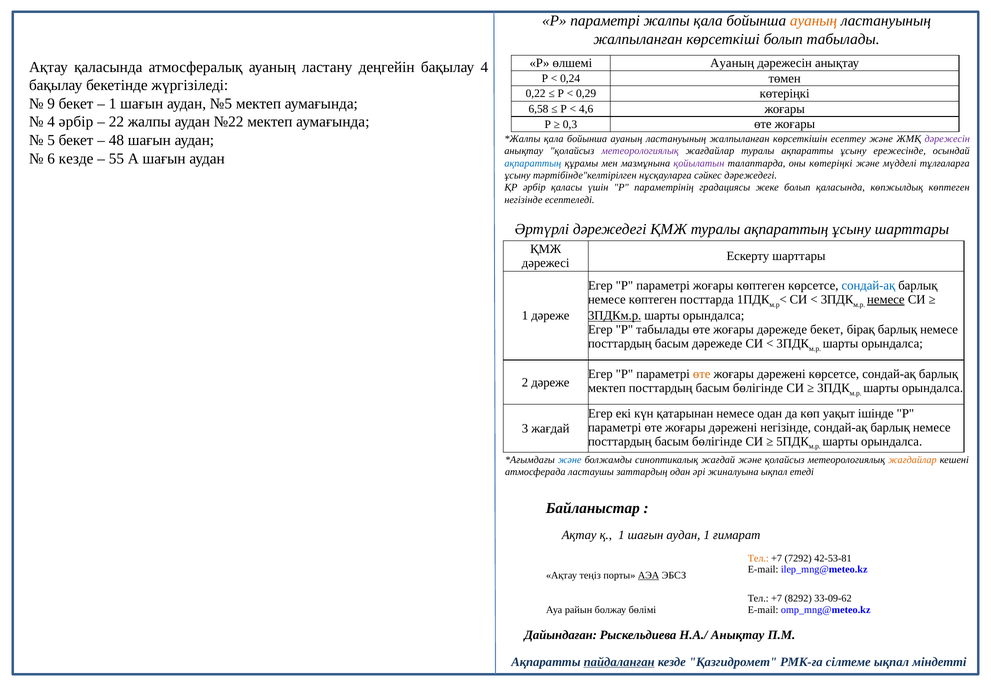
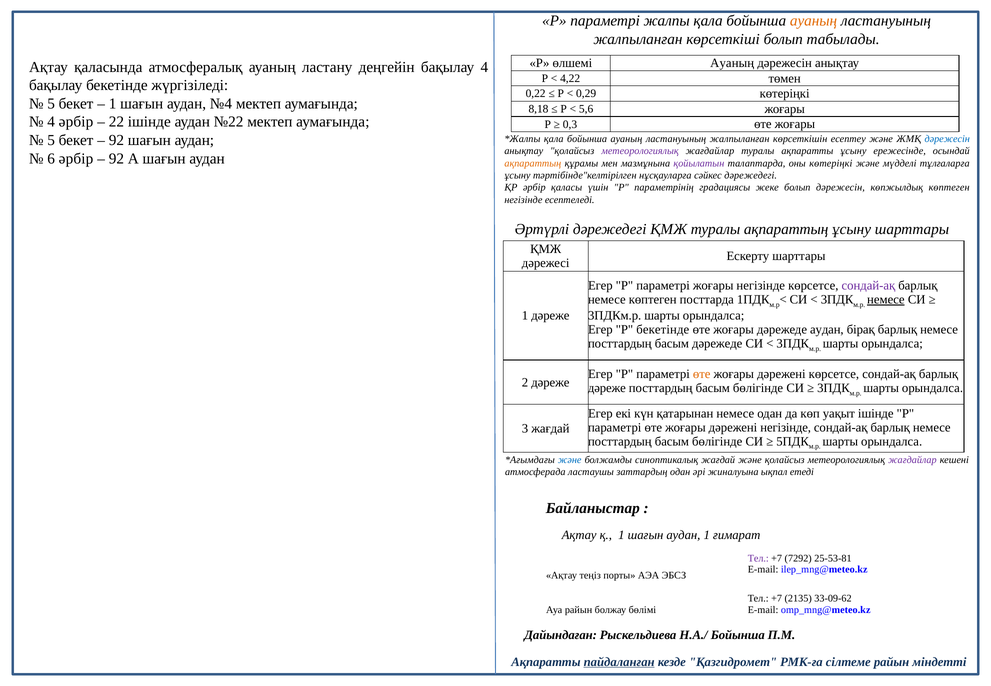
0,24: 0,24 -> 4,22
9 at (51, 104): 9 -> 5
№5: №5 -> №4
6,58: 6,58 -> 8,18
4,6: 4,6 -> 5,6
22 жалпы: жалпы -> ішінде
48 at (116, 140): 48 -> 92
дәрежесін at (947, 139) colour: purple -> blue
6 кезде: кезде -> әрбір
55 at (116, 159): 55 -> 92
ақпараттың at (533, 163) colour: blue -> orange
болып қаласында: қаласында -> дәрежесін
жоғары көптеген: көптеген -> негізінде
сондай-ақ at (868, 286) colour: blue -> purple
3ПДКм.р underline: present -> none
P табылады: табылады -> бекетінде
дәрежеде бекет: бекет -> аудан
мектеп at (607, 388): мектеп -> дәреже
жағдайлар at (912, 460) colour: orange -> purple
Тел at (758, 558) colour: orange -> purple
42-53-81: 42-53-81 -> 25-53-81
АЭА underline: present -> none
8292: 8292 -> 2135
Н.А./ Анықтау: Анықтау -> Бойынша
сілтеме ықпал: ықпал -> райын
